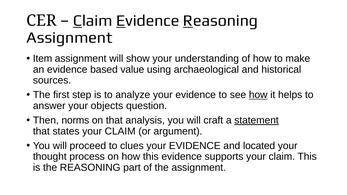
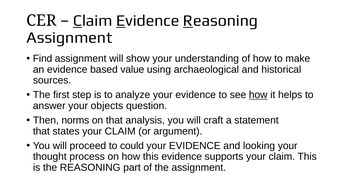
Item: Item -> Find
statement underline: present -> none
clues: clues -> could
located: located -> looking
